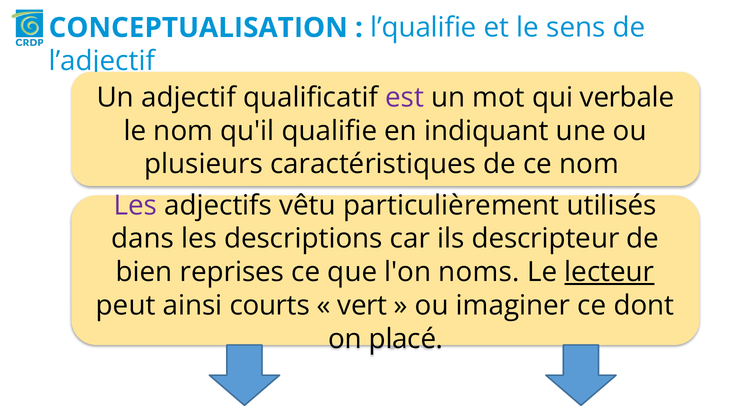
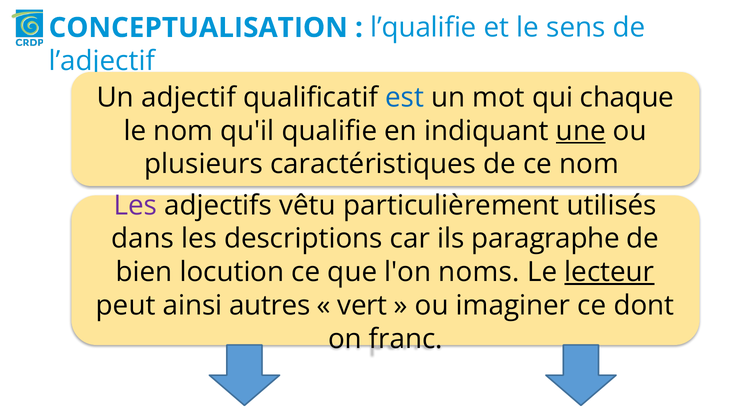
est colour: purple -> blue
verbale: verbale -> chaque
une underline: none -> present
descripteur: descripteur -> paragraphe
reprises: reprises -> locution
courts: courts -> autres
placé: placé -> franc
